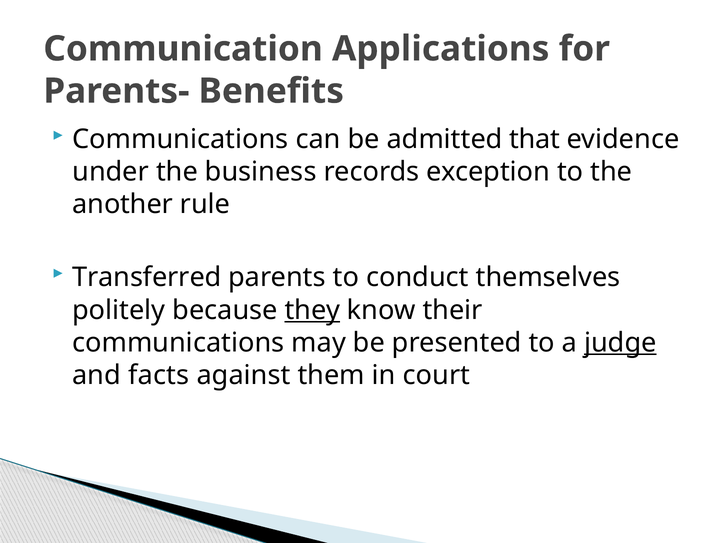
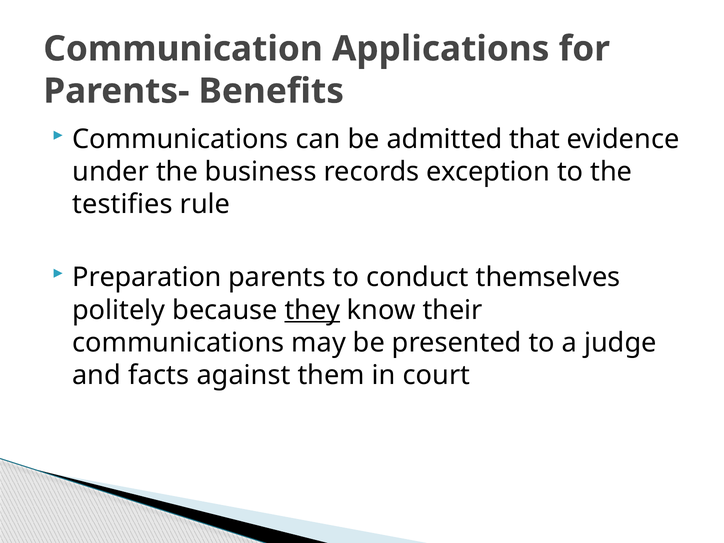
another: another -> testifies
Transferred: Transferred -> Preparation
judge underline: present -> none
